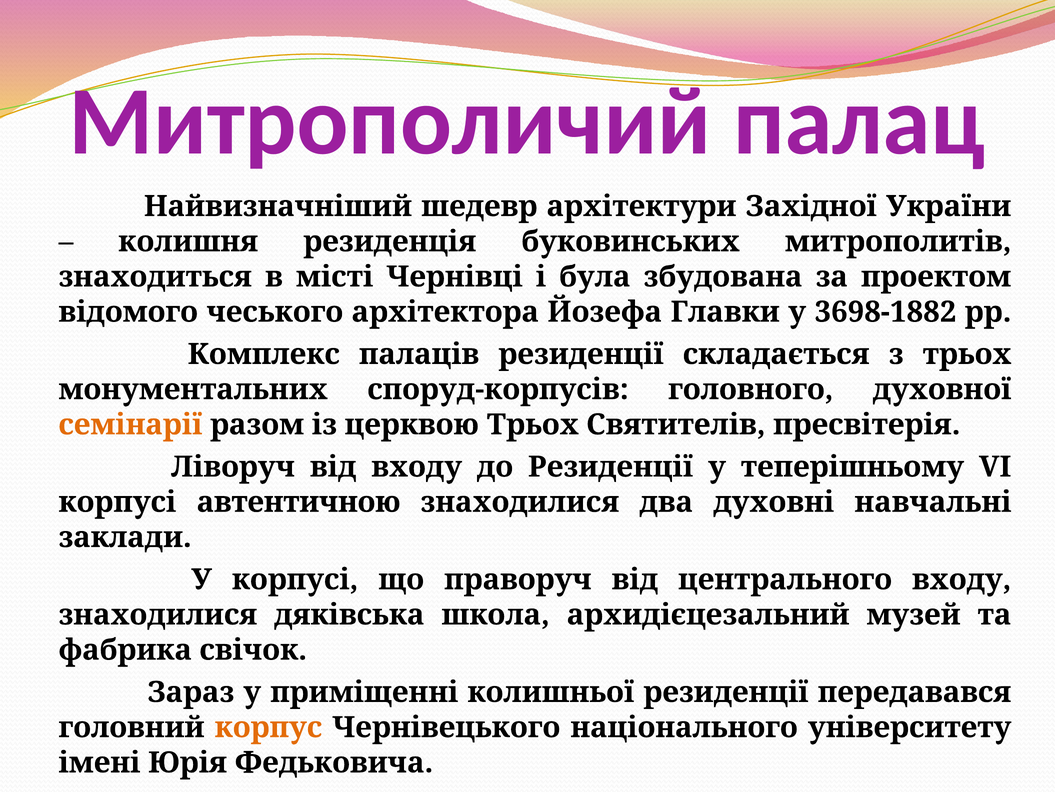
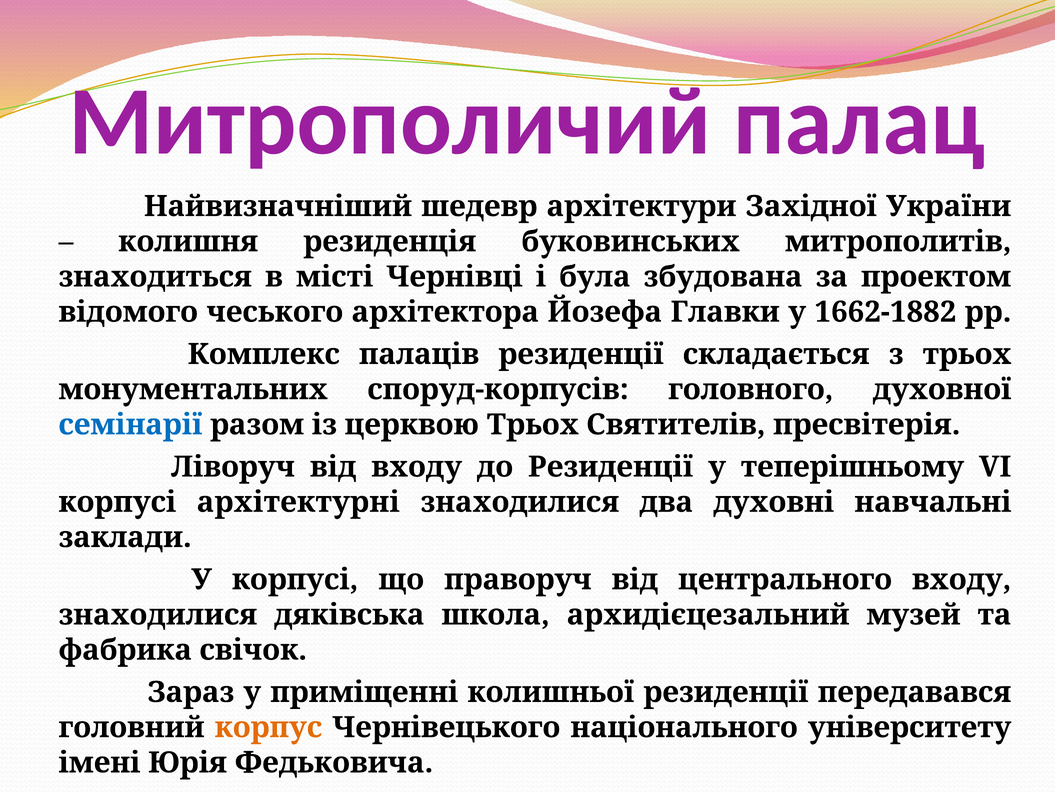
3698-1882: 3698-1882 -> 1662-1882
семінарії colour: orange -> blue
автентичною: автентичною -> архітектурні
